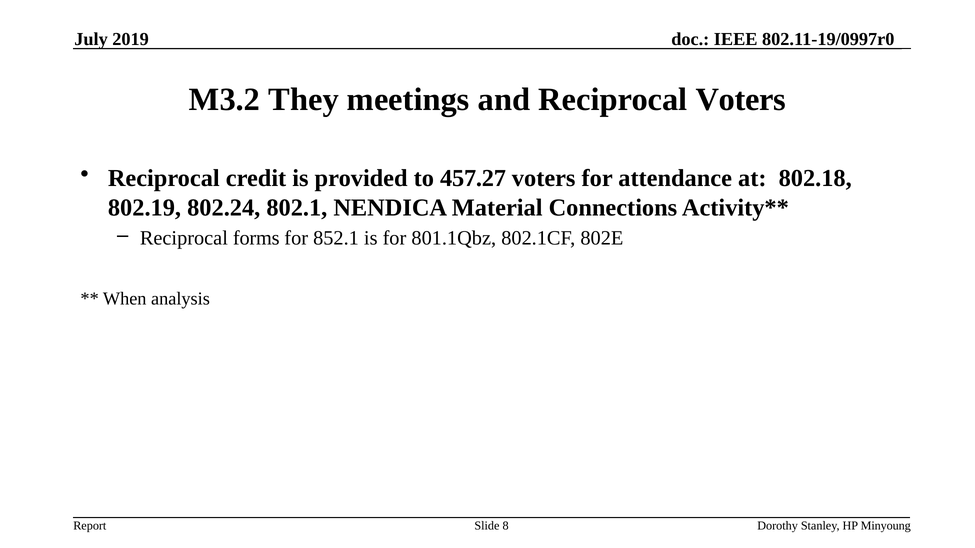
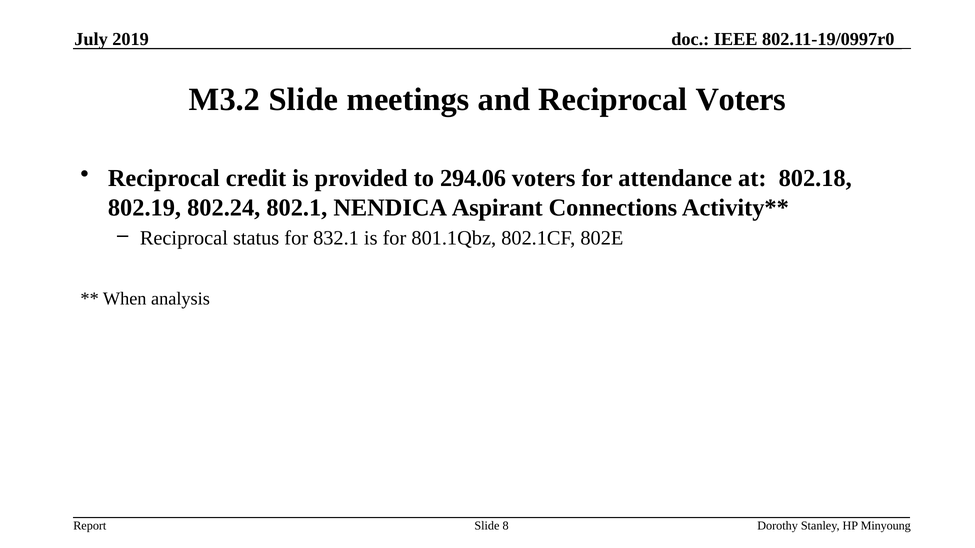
M3.2 They: They -> Slide
457.27: 457.27 -> 294.06
Material: Material -> Aspirant
forms: forms -> status
852.1: 852.1 -> 832.1
